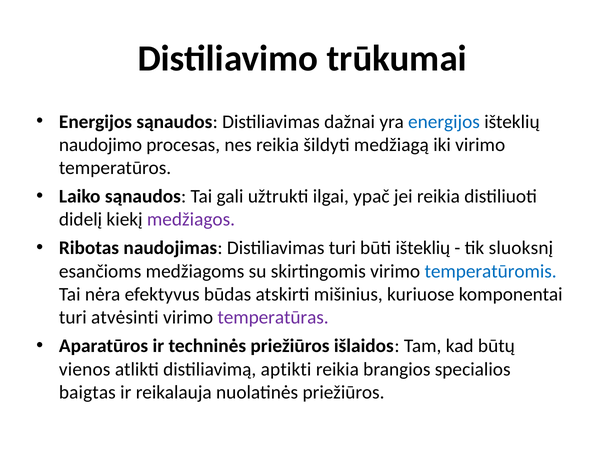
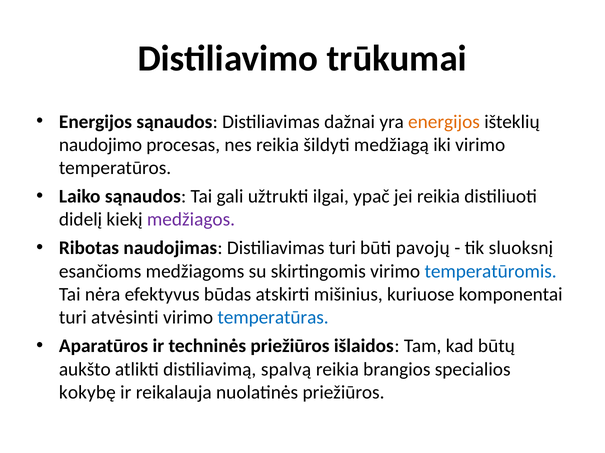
energijos at (444, 122) colour: blue -> orange
būti išteklių: išteklių -> pavojų
temperatūras colour: purple -> blue
vienos: vienos -> aukšto
aptikti: aptikti -> spalvą
baigtas: baigtas -> kokybę
